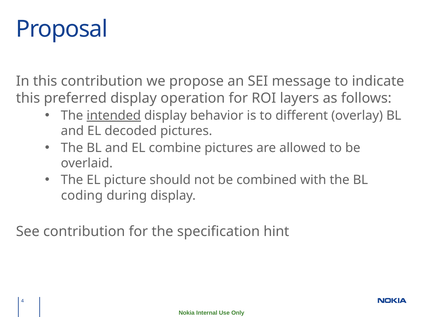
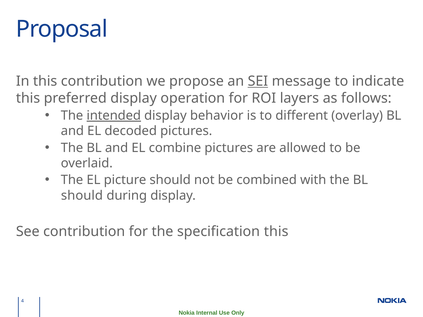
SEI underline: none -> present
coding at (82, 196): coding -> should
specification hint: hint -> this
